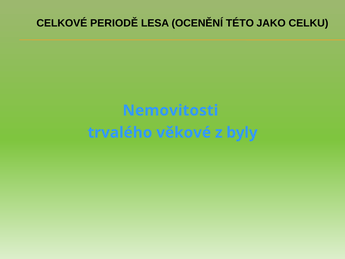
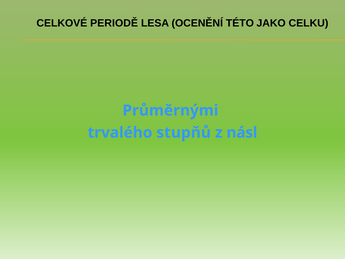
Nemovitosti: Nemovitosti -> Průměrnými
věkové: věkové -> stupňů
byly: byly -> násl
